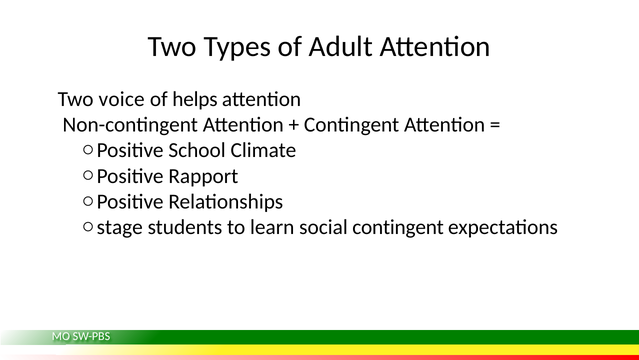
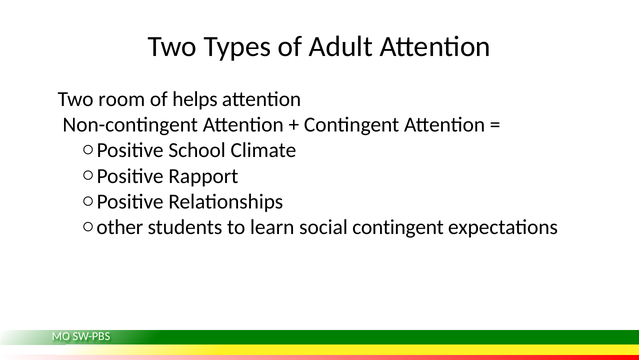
voice: voice -> room
stage: stage -> other
